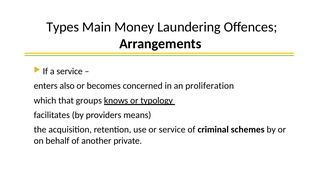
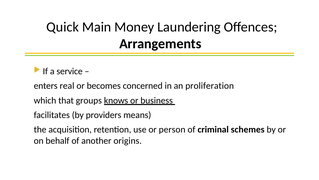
Types: Types -> Quick
also: also -> real
typology: typology -> business
or service: service -> person
private: private -> origins
